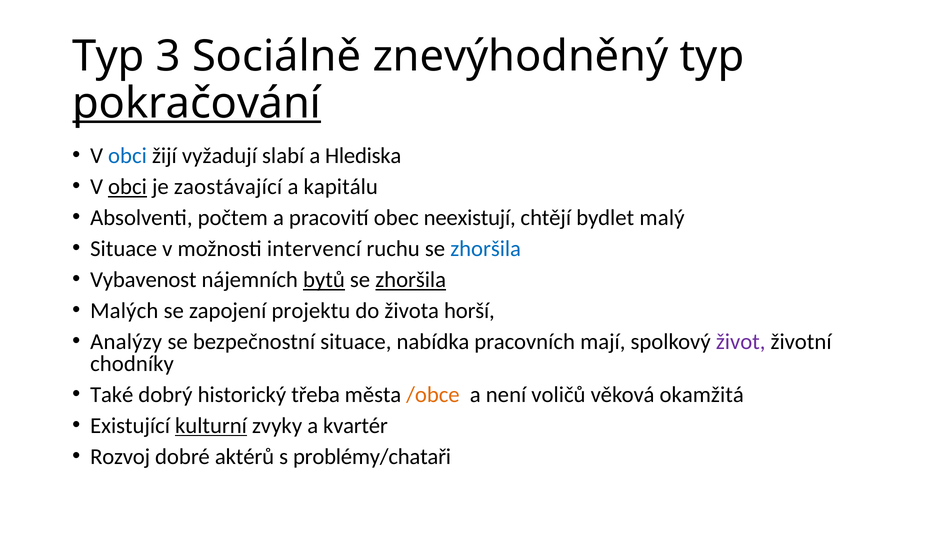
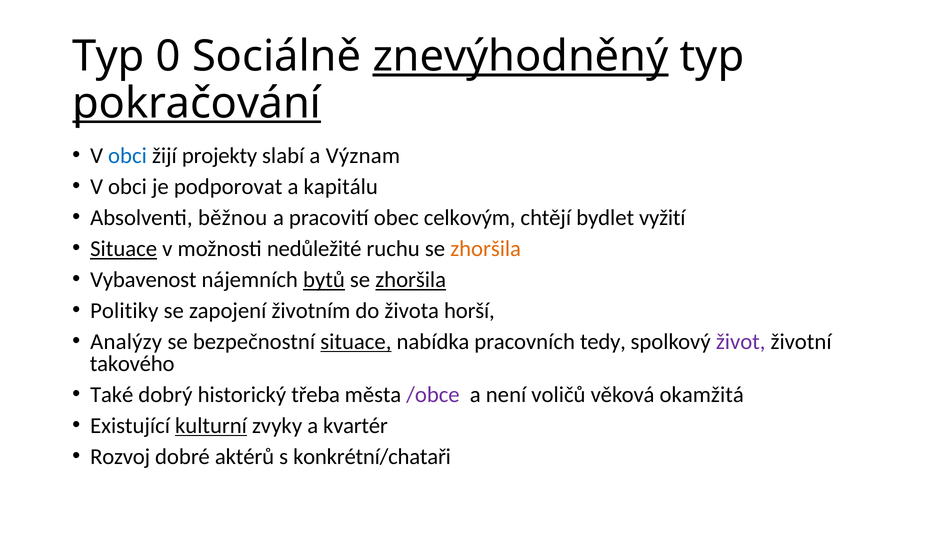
3: 3 -> 0
znevýhodněný underline: none -> present
vyžadují: vyžadují -> projekty
Hlediska: Hlediska -> Význam
obci at (127, 187) underline: present -> none
zaostávající: zaostávající -> podporovat
počtem: počtem -> běžnou
neexistují: neexistují -> celkovým
malý: malý -> vyžití
Situace at (124, 249) underline: none -> present
intervencí: intervencí -> nedůležité
zhoršila at (486, 249) colour: blue -> orange
Malých: Malých -> Politiky
projektu: projektu -> životním
situace at (356, 342) underline: none -> present
mají: mají -> tedy
chodníky: chodníky -> takového
/obce colour: orange -> purple
problémy/chataři: problémy/chataři -> konkrétní/chataři
